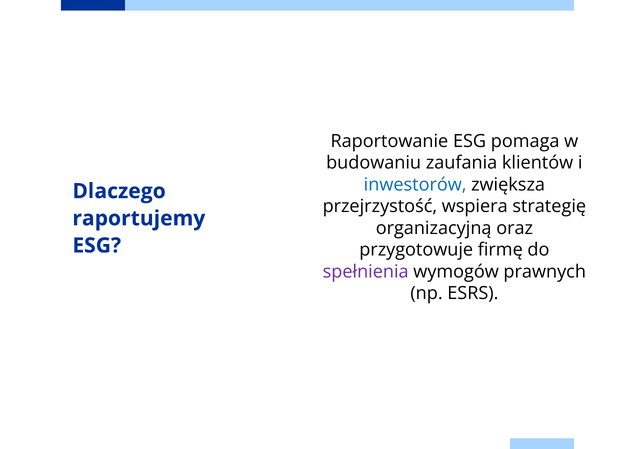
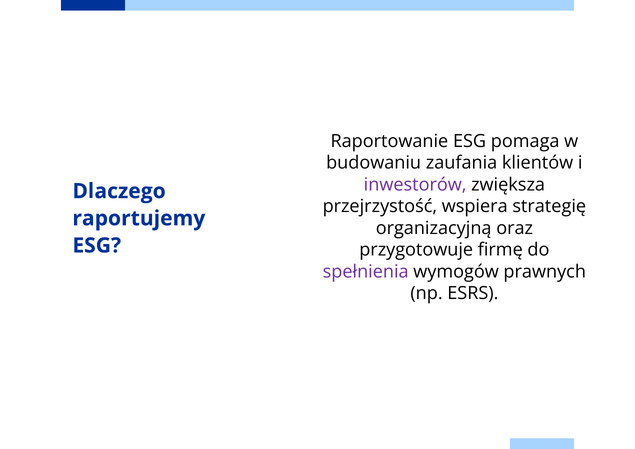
inwestorów colour: blue -> purple
